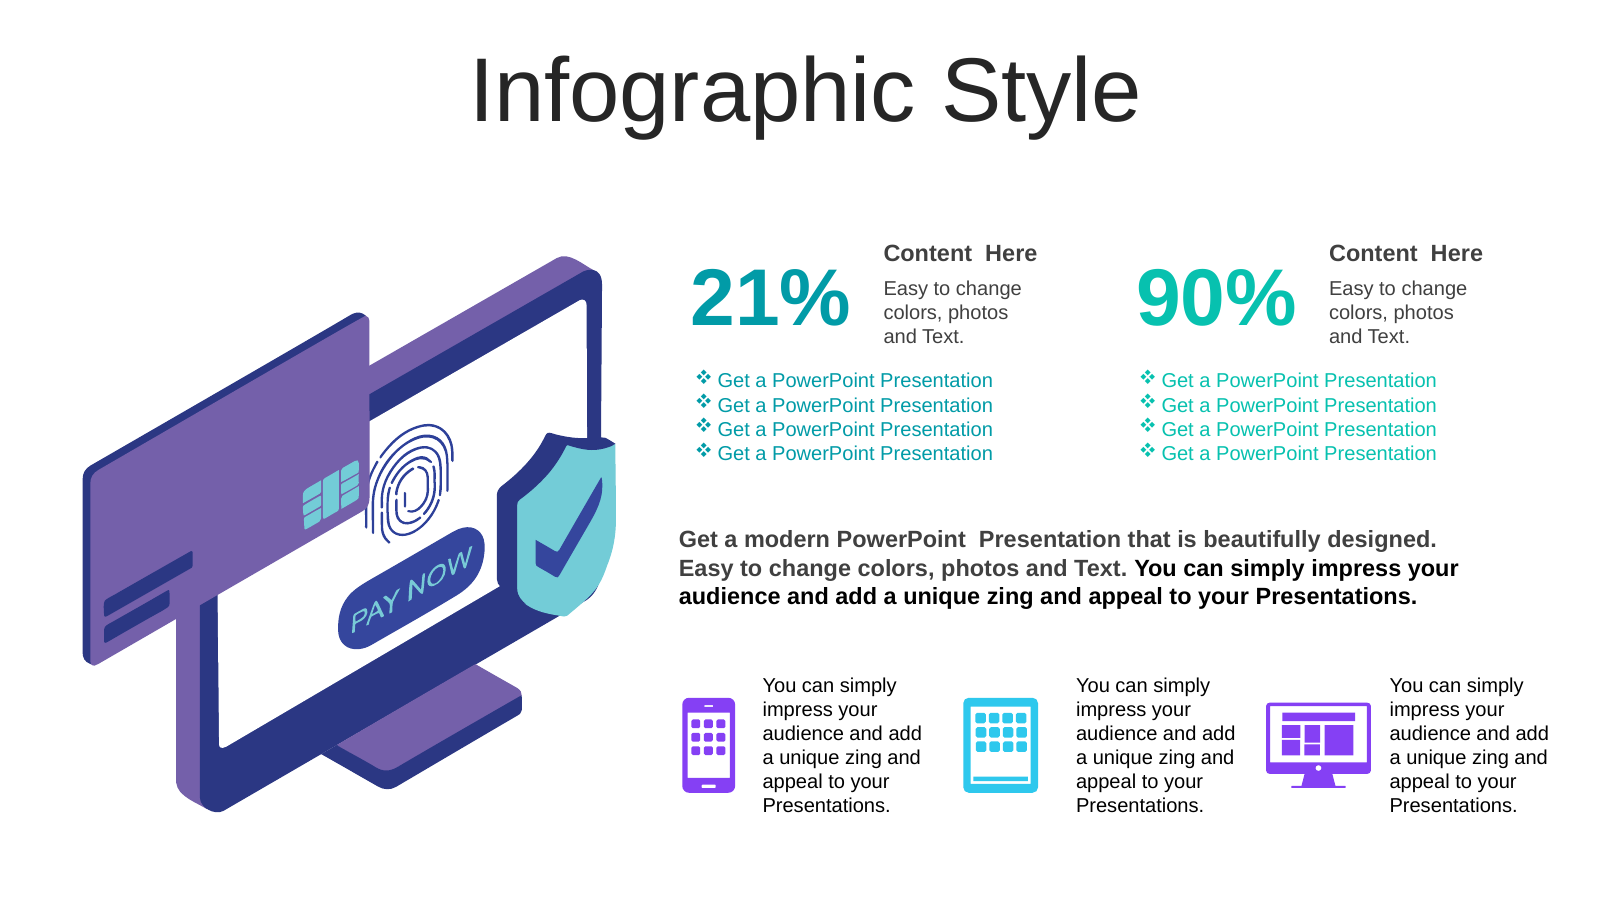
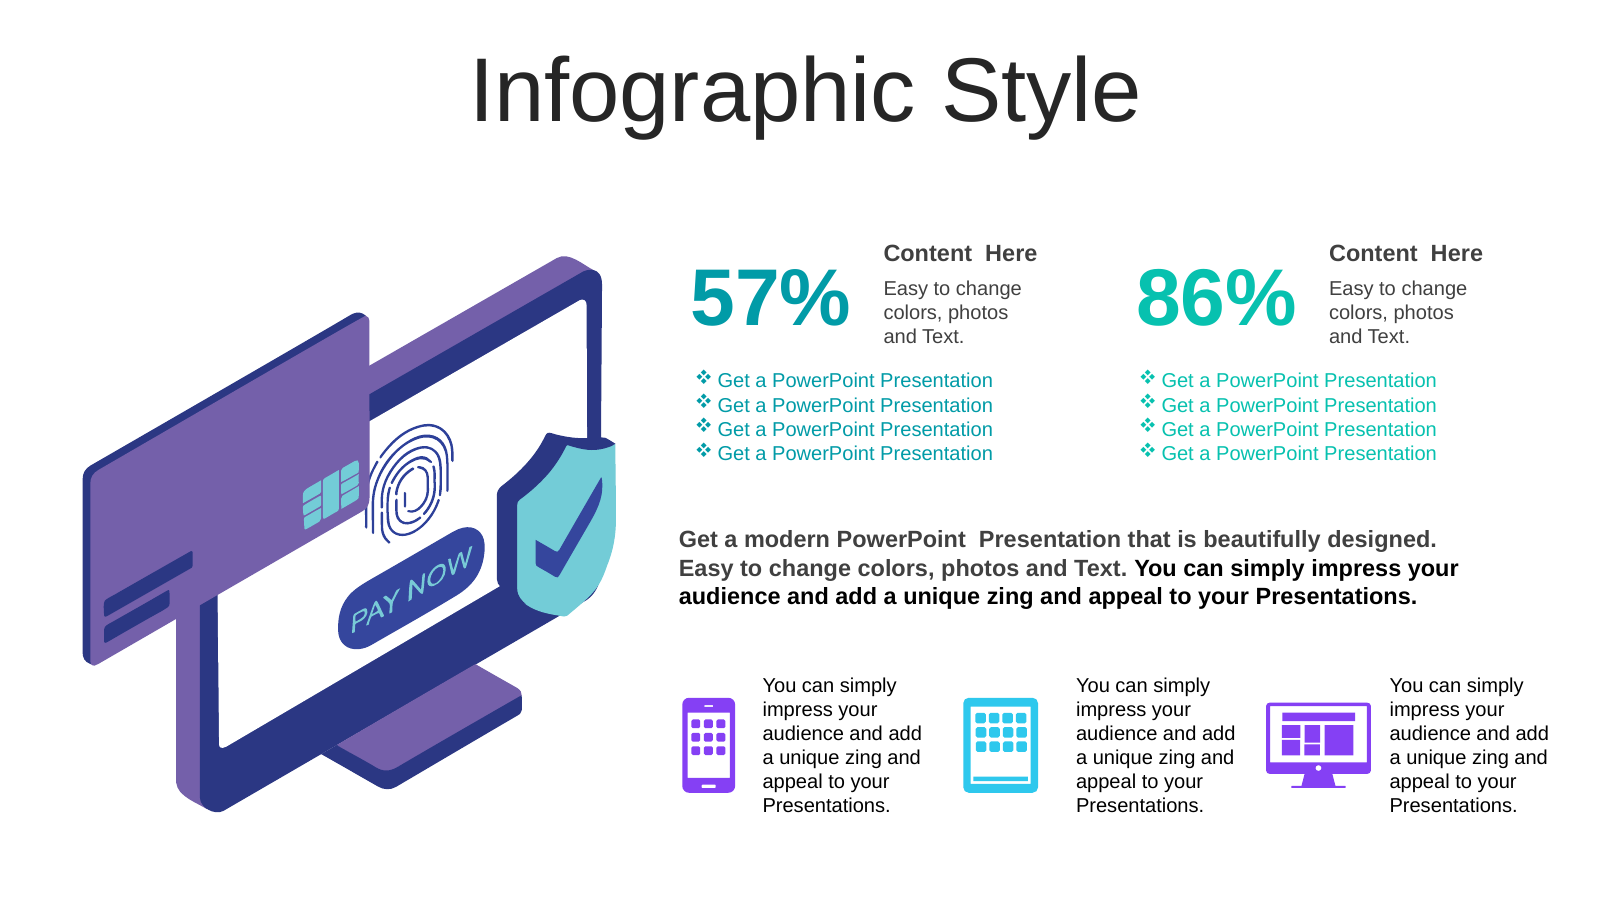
21%: 21% -> 57%
90%: 90% -> 86%
